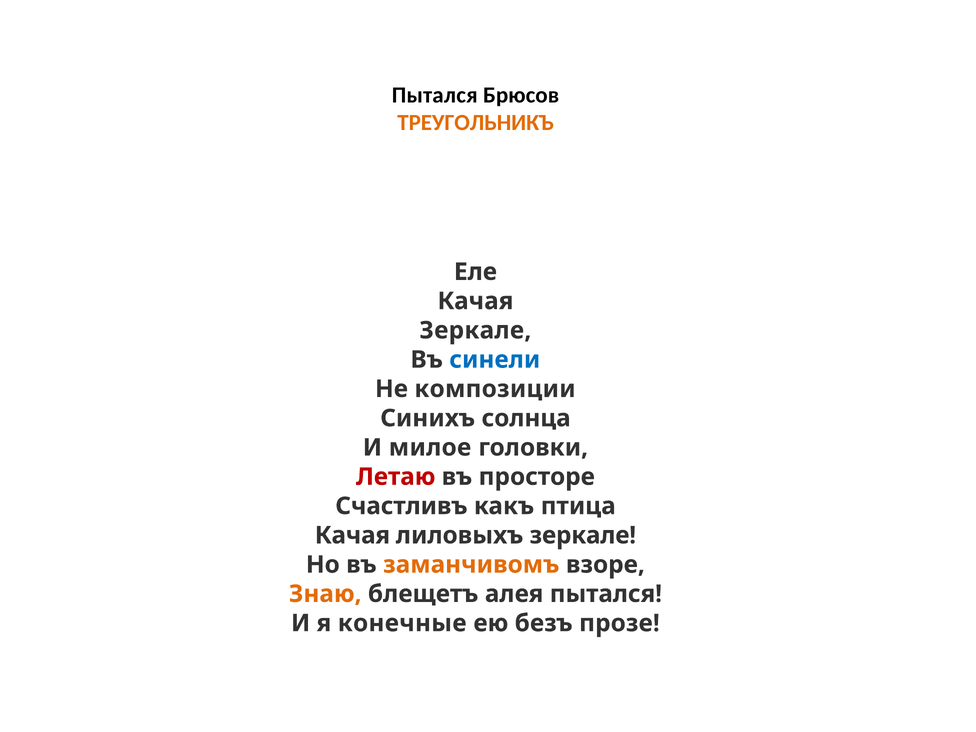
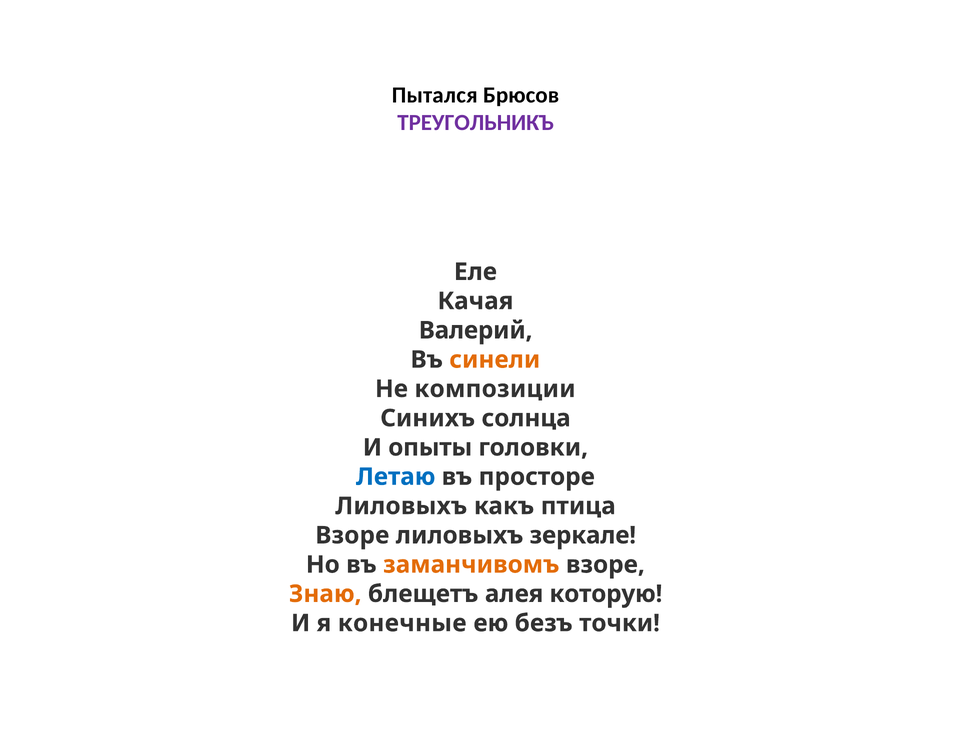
ТРЕУГОЛЬНИКЪ colour: orange -> purple
Зеркале at (475, 330): Зеркале -> Валерий
синели colour: blue -> orange
милое: милое -> опыты
Летаю colour: red -> blue
Счастливъ at (401, 506): Счастливъ -> Лиловыхъ
Качая at (352, 535): Качая -> Взоре
алея пытался: пытался -> которую
прозе: прозе -> точки
